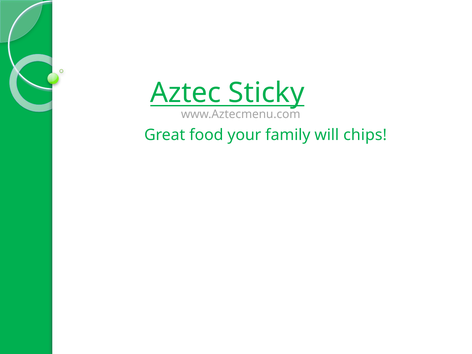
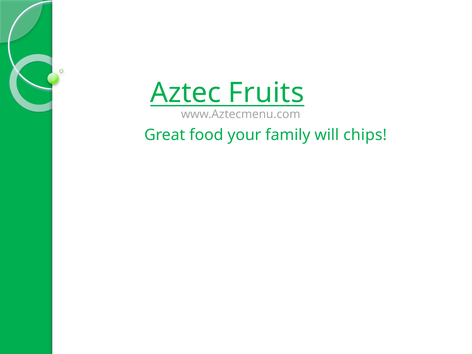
Sticky: Sticky -> Fruits
